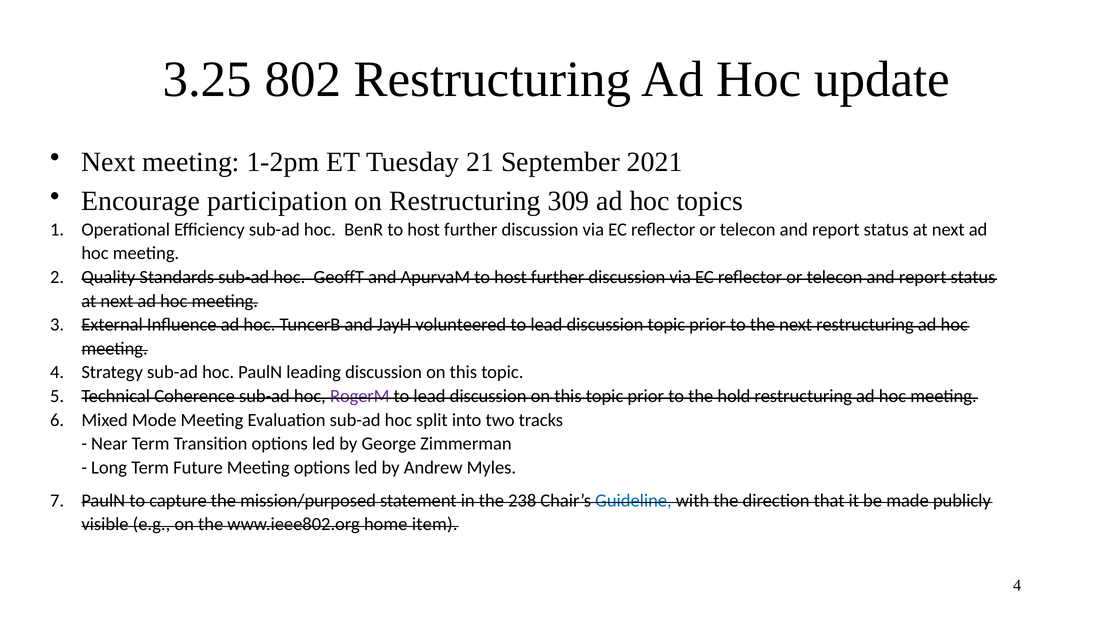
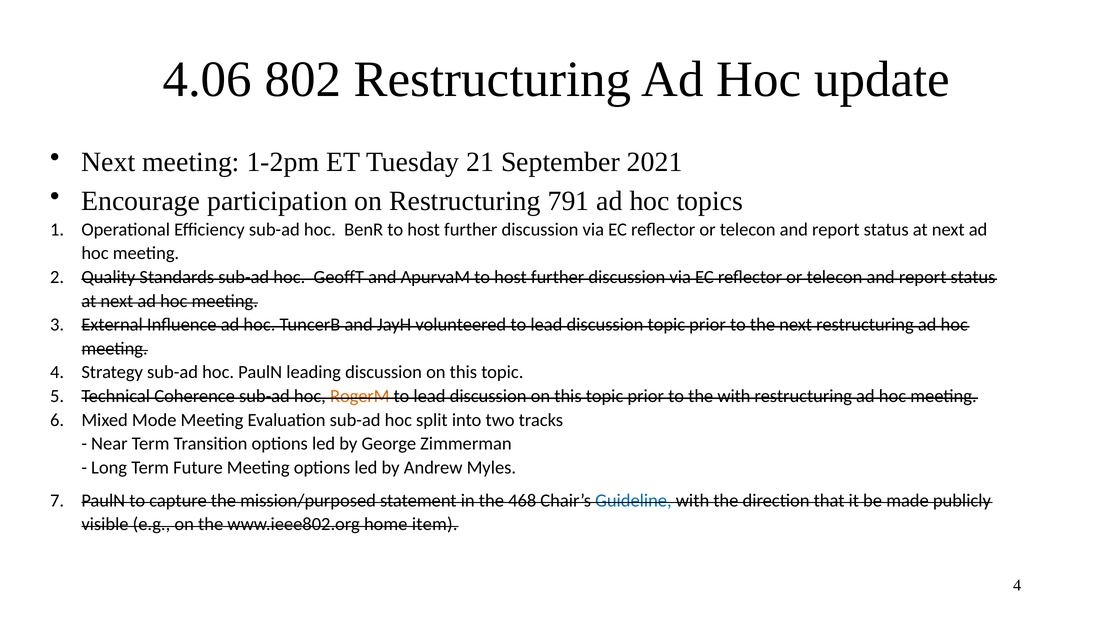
3.25: 3.25 -> 4.06
309: 309 -> 791
RogerM colour: purple -> orange
the hold: hold -> with
238: 238 -> 468
